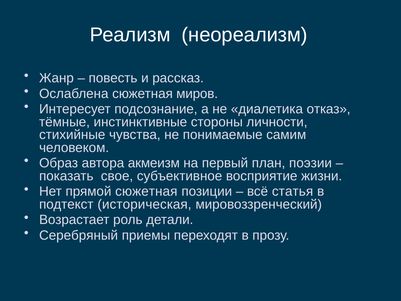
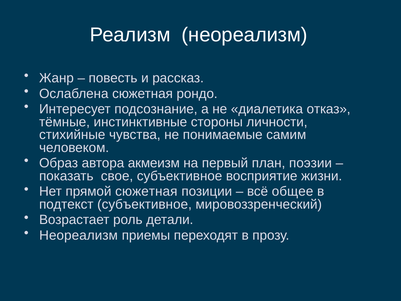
миров: миров -> рондо
статья: статья -> общее
подтекст историческая: историческая -> субъективное
Серебряный at (79, 235): Серебряный -> Неореализм
